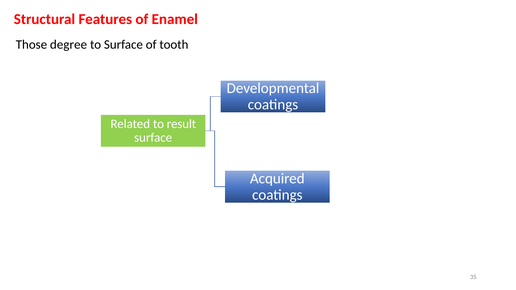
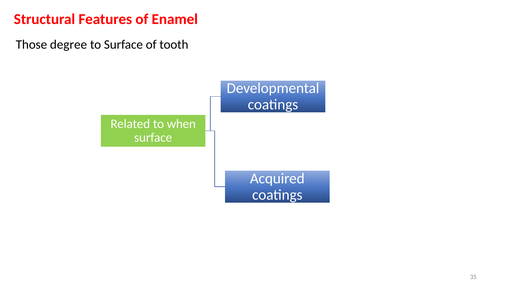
result: result -> when
